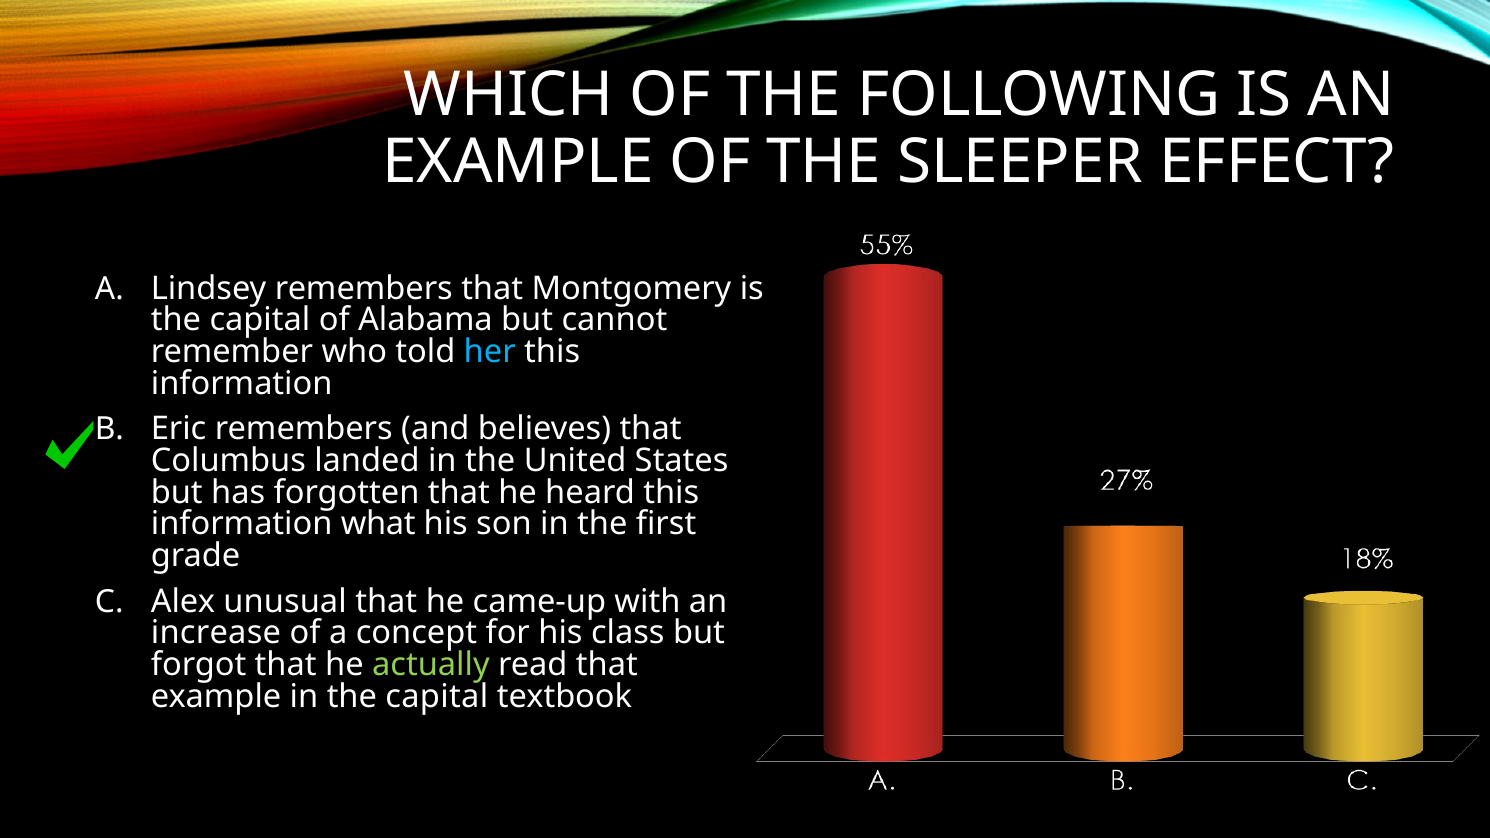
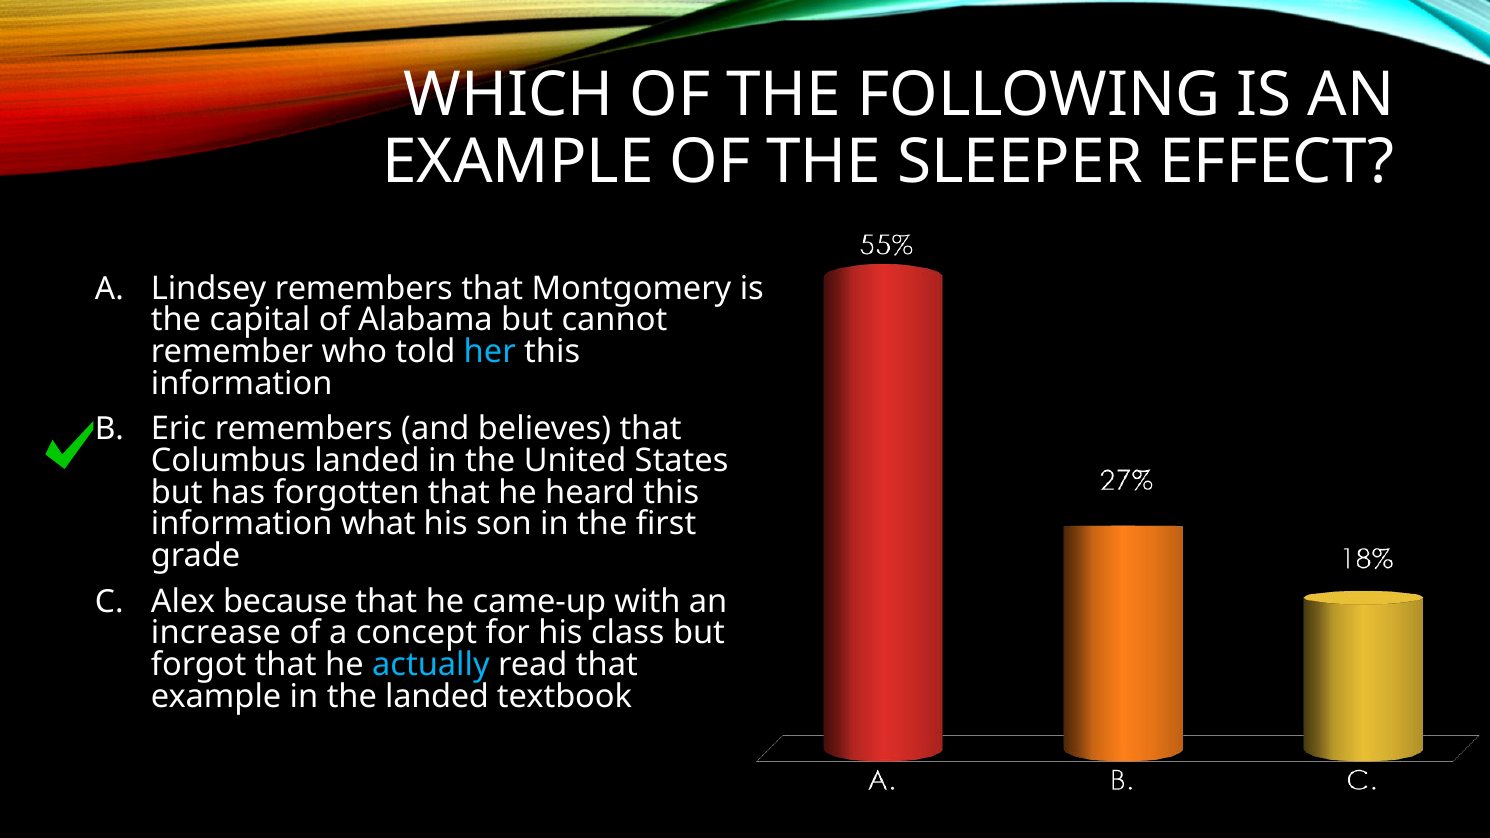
unusual: unusual -> because
actually colour: light green -> light blue
in the capital: capital -> landed
